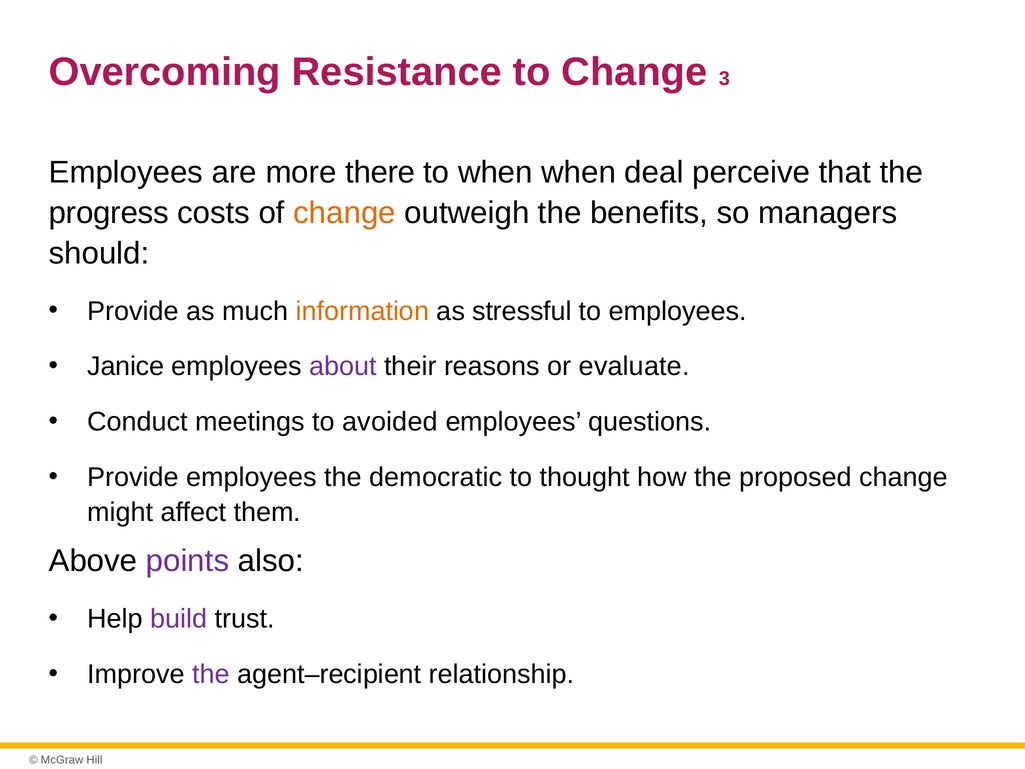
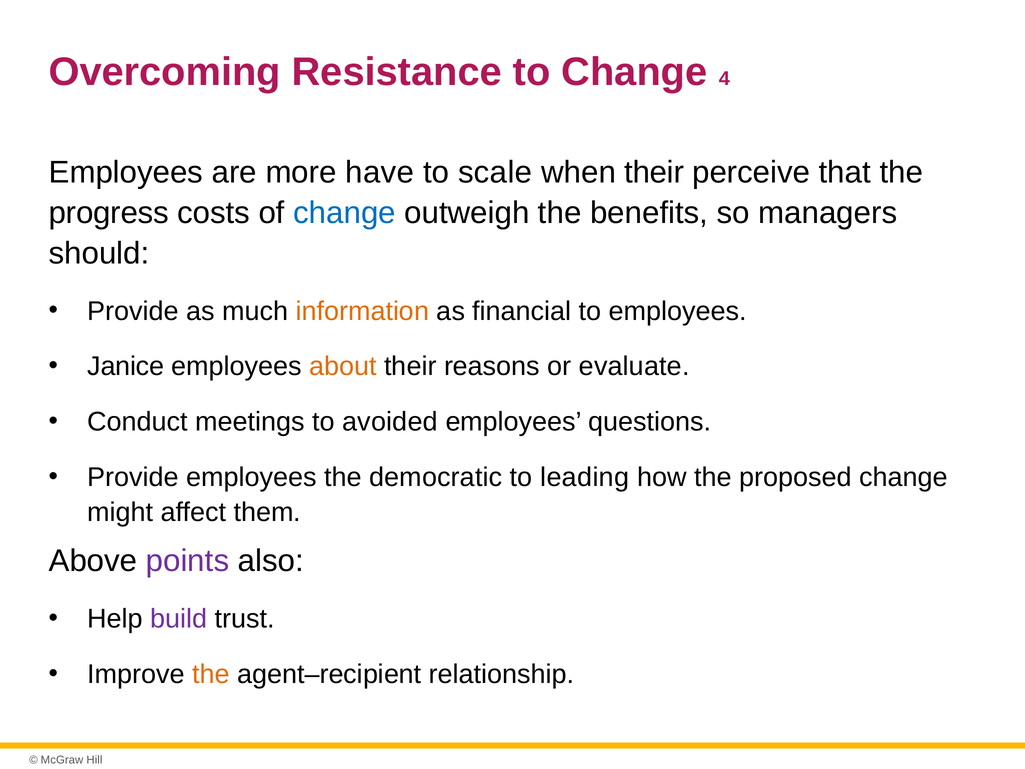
3: 3 -> 4
there: there -> have
to when: when -> scale
when deal: deal -> their
change at (345, 213) colour: orange -> blue
stressful: stressful -> financial
about colour: purple -> orange
thought: thought -> leading
the at (211, 674) colour: purple -> orange
